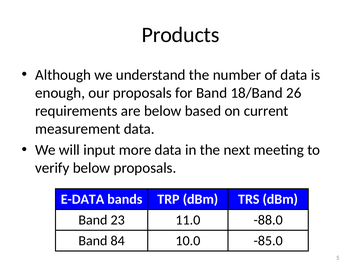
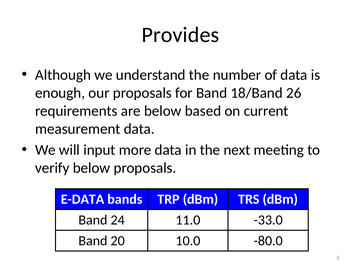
Products: Products -> Provides
23: 23 -> 24
-88.0: -88.0 -> -33.0
84: 84 -> 20
-85.0: -85.0 -> -80.0
